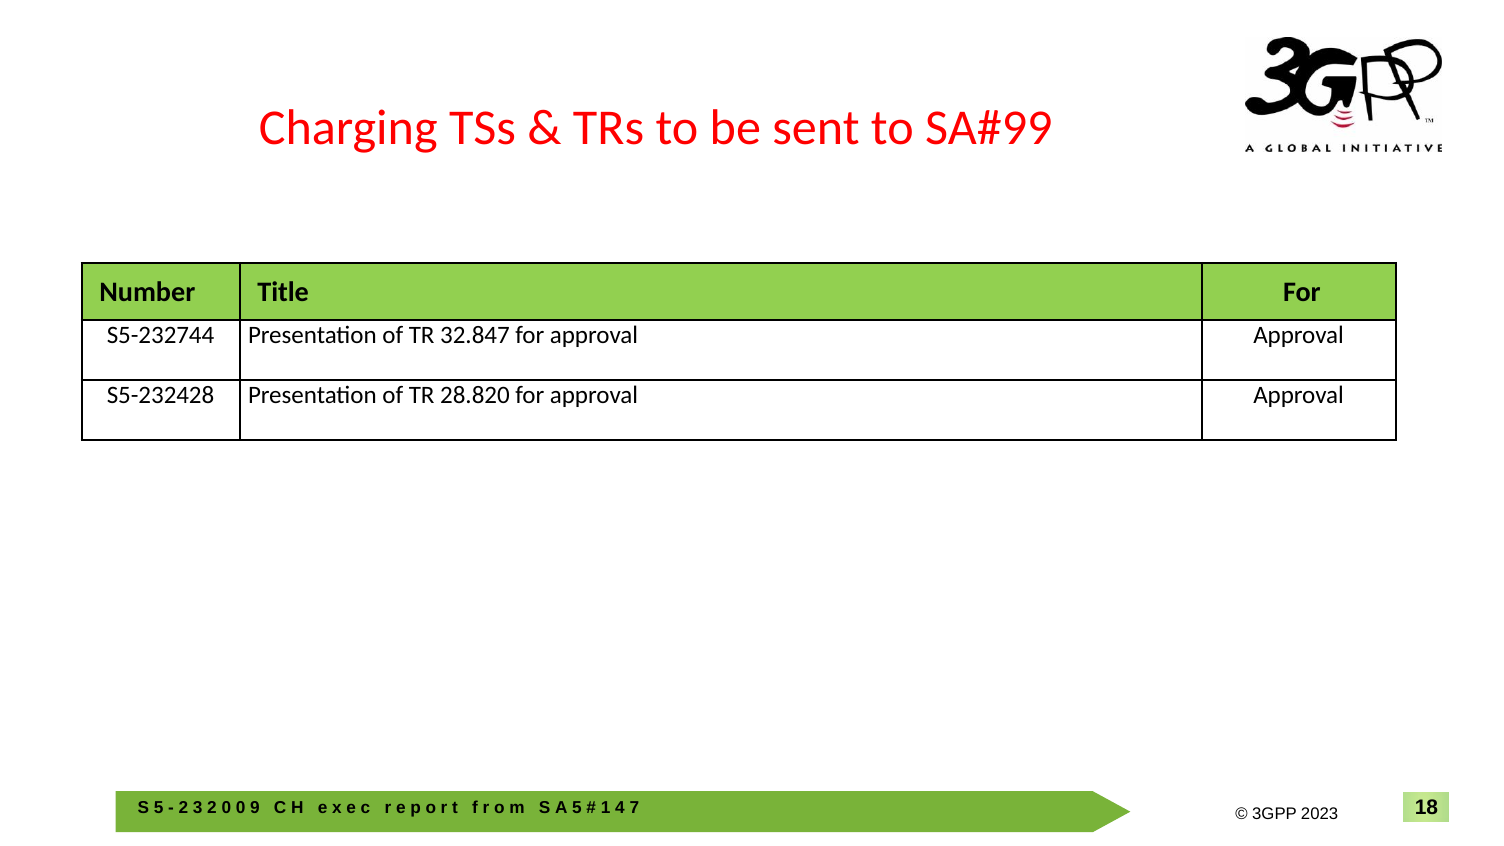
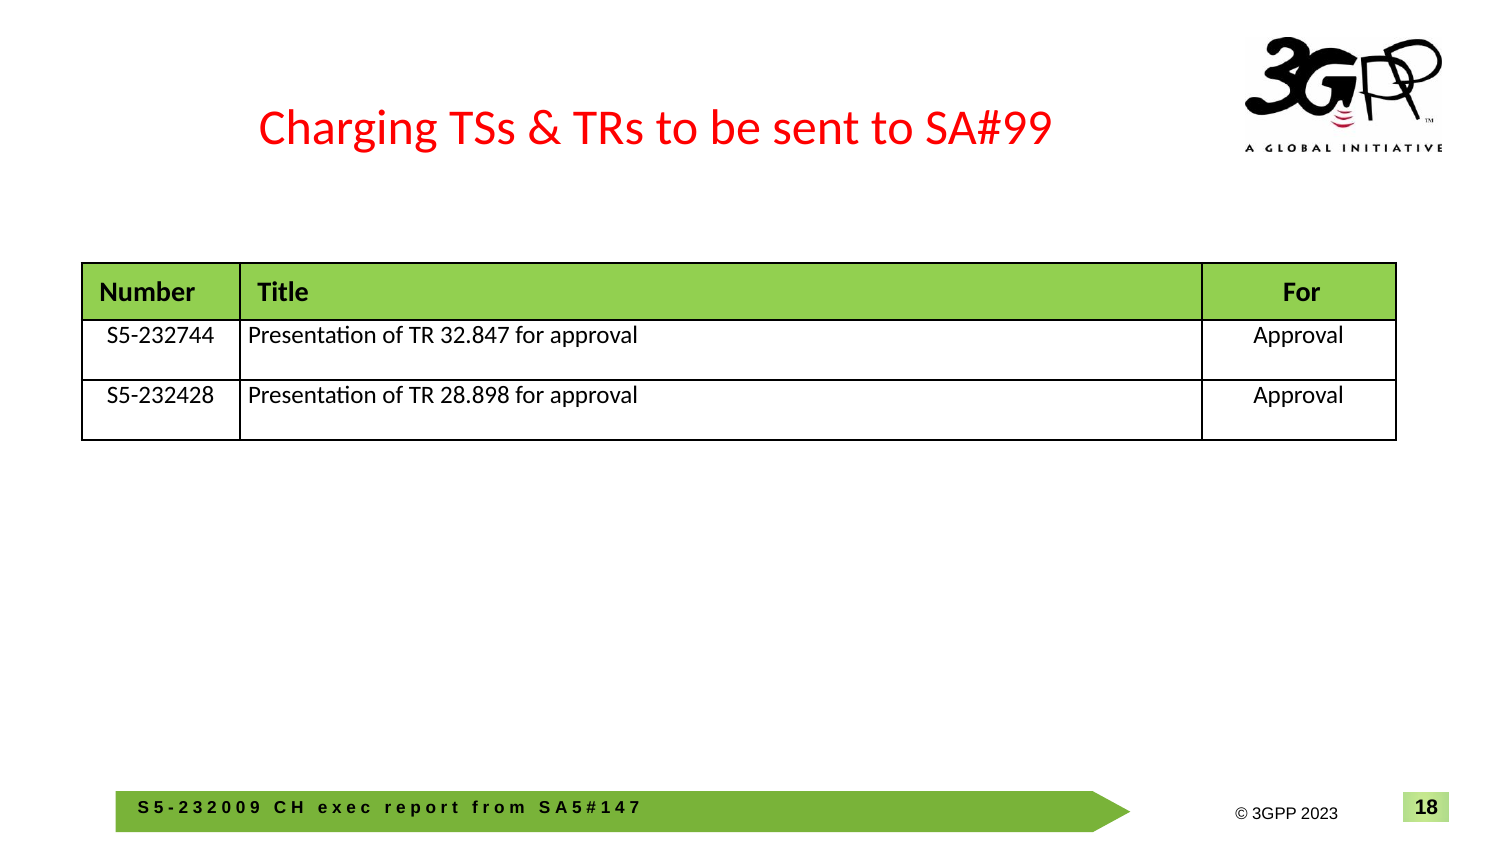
28.820: 28.820 -> 28.898
